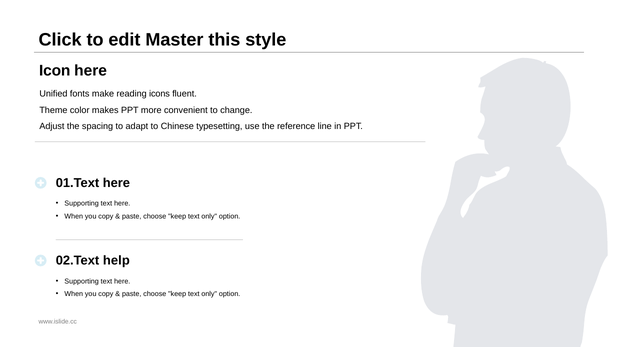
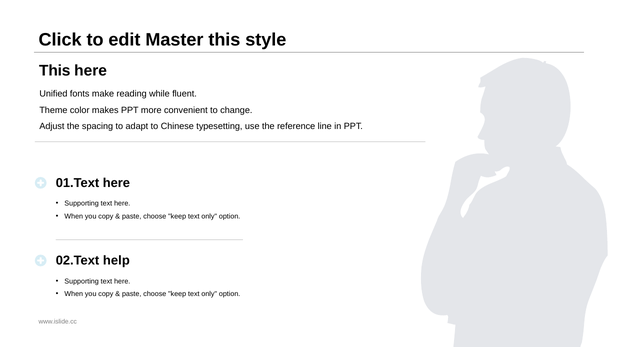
Icon at (55, 71): Icon -> This
icons: icons -> while
